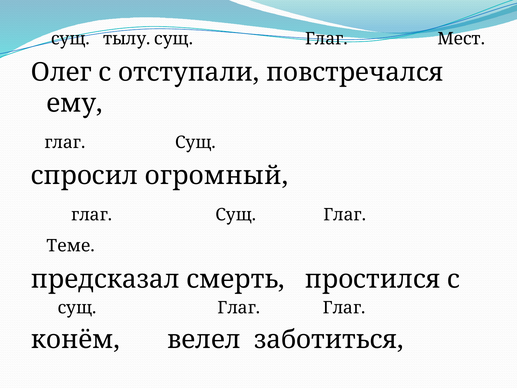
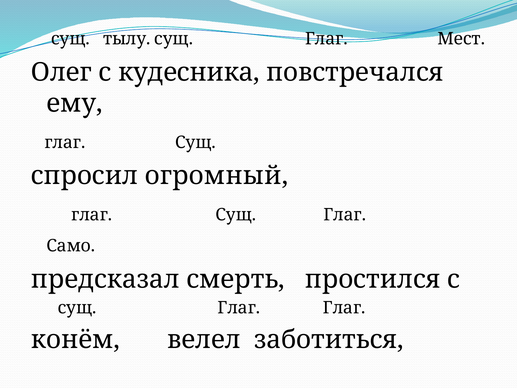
отступали: отступали -> кудесника
Теме: Теме -> Само
